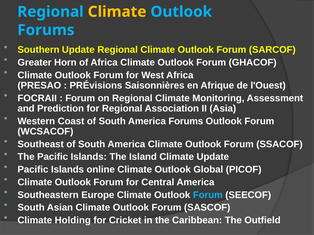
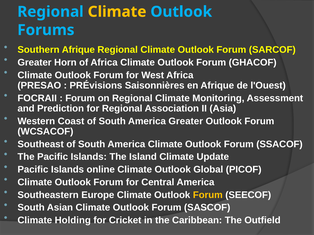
Southern Update: Update -> Afrique
America Forums: Forums -> Greater
Forum at (208, 195) colour: light blue -> yellow
